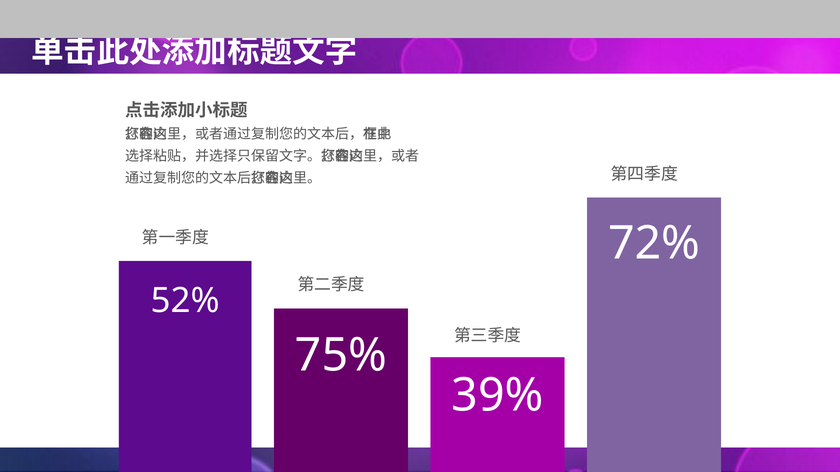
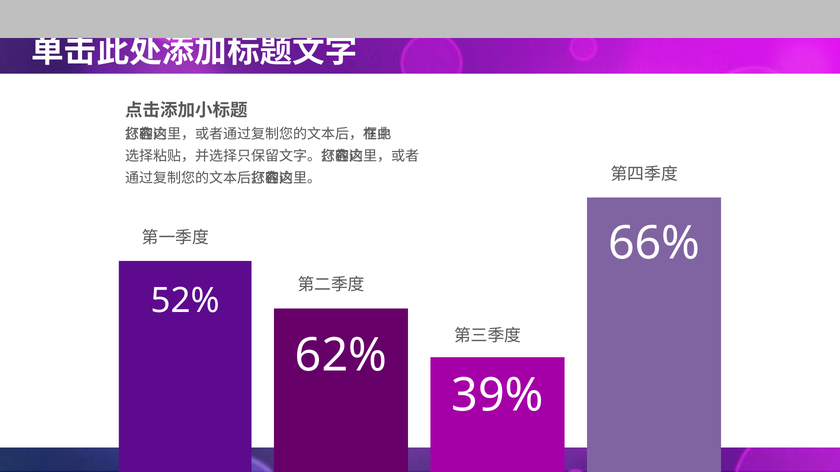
72%: 72% -> 66%
75%: 75% -> 62%
